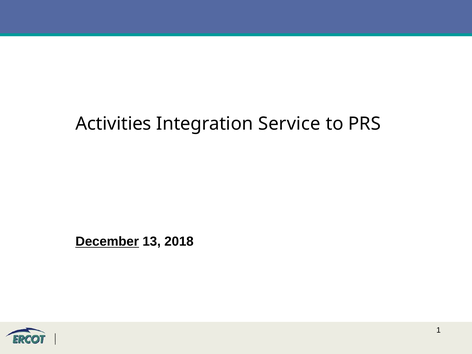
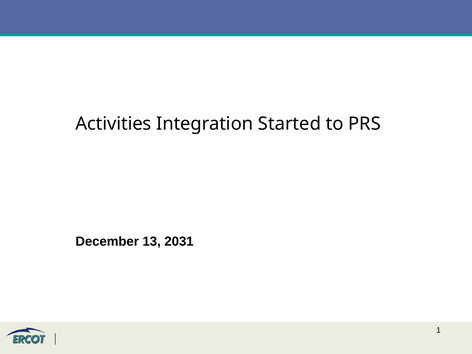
Service: Service -> Started
December underline: present -> none
2018: 2018 -> 2031
